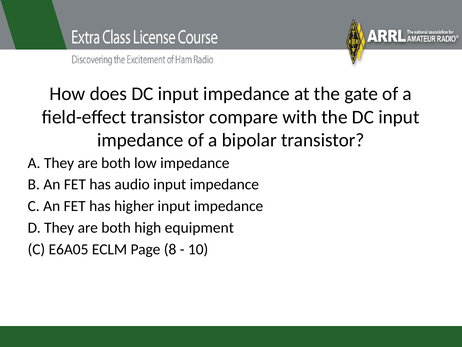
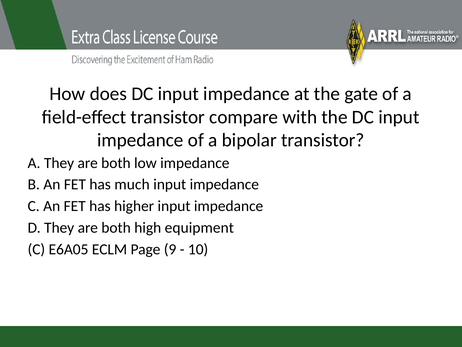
audio: audio -> much
8: 8 -> 9
